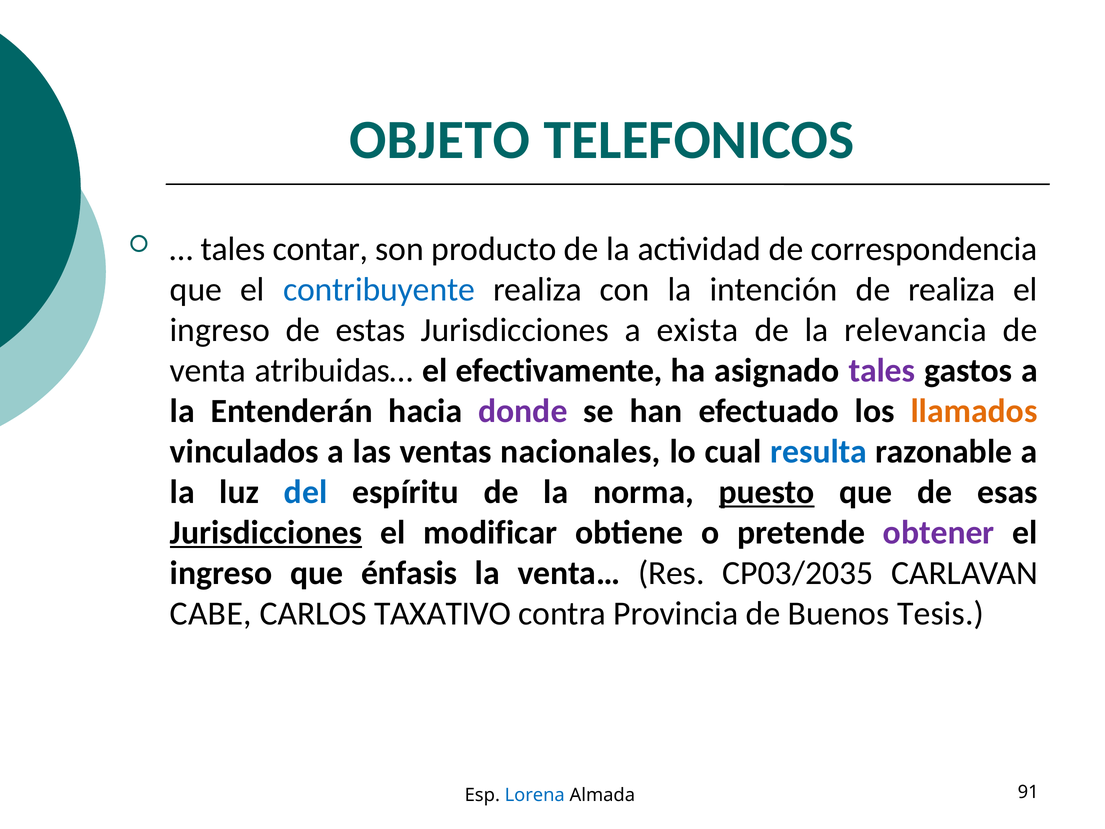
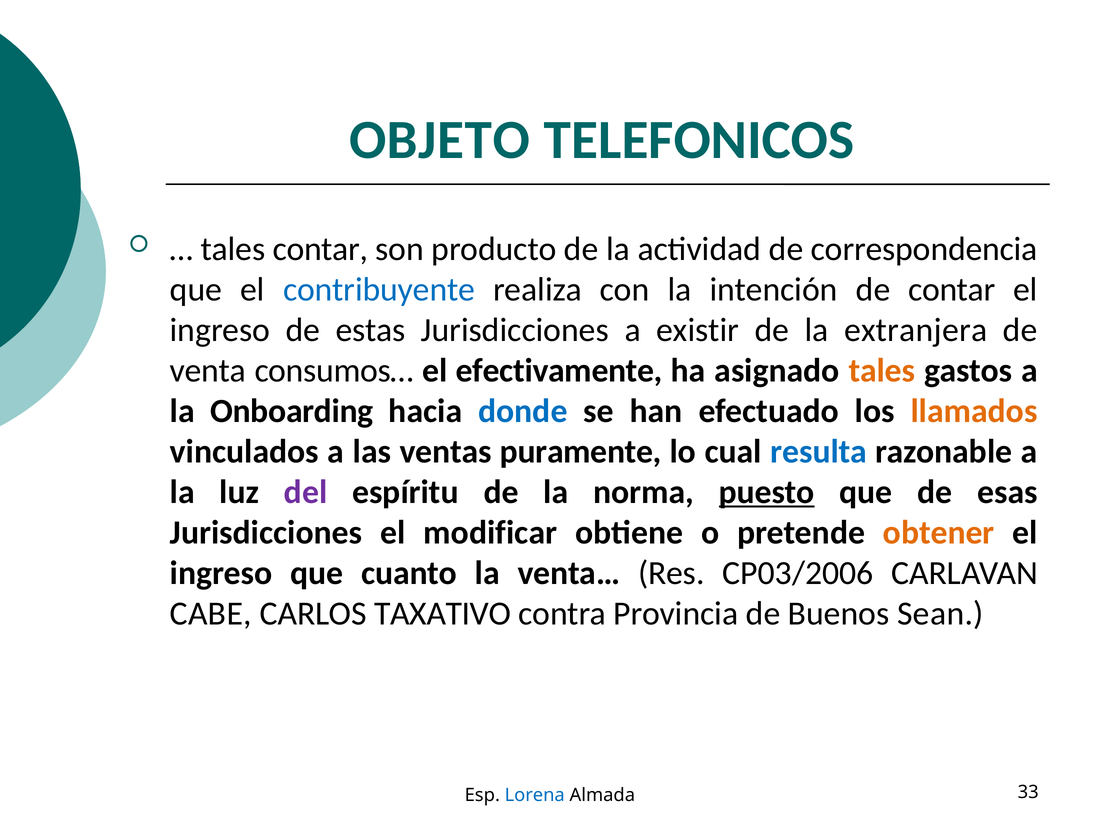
de realiza: realiza -> contar
exista: exista -> existir
relevancia: relevancia -> extranjera
atribuidas…: atribuidas… -> consumos…
tales at (882, 370) colour: purple -> orange
Entenderán: Entenderán -> Onboarding
donde colour: purple -> blue
nacionales: nacionales -> puramente
del colour: blue -> purple
Jurisdicciones at (266, 532) underline: present -> none
obtener colour: purple -> orange
énfasis: énfasis -> cuanto
CP03/2035: CP03/2035 -> CP03/2006
Tesis: Tesis -> Sean
91: 91 -> 33
